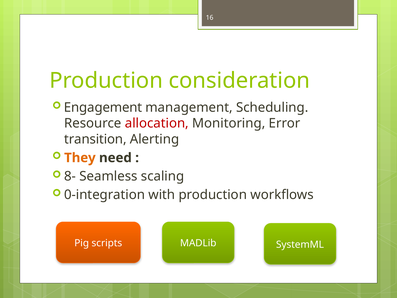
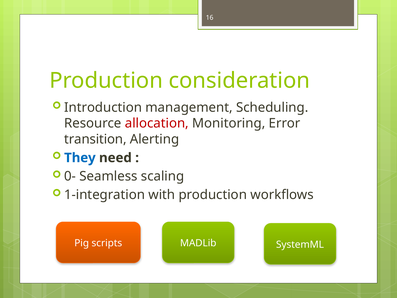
Engagement: Engagement -> Introduction
They colour: orange -> blue
8-: 8- -> 0-
0-integration: 0-integration -> 1-integration
